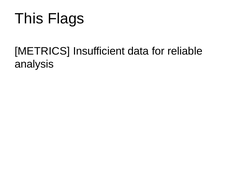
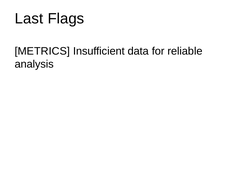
This: This -> Last
